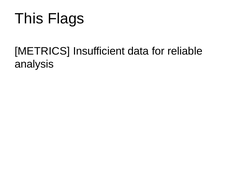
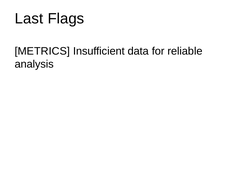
This: This -> Last
